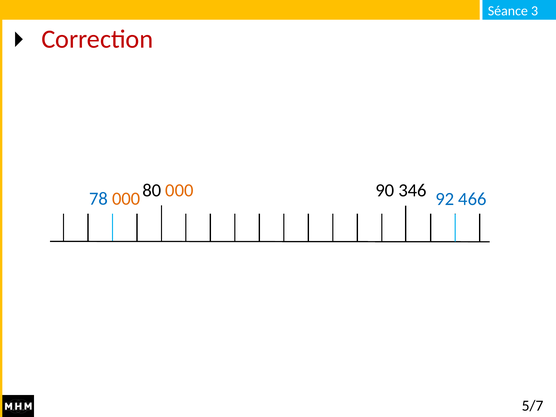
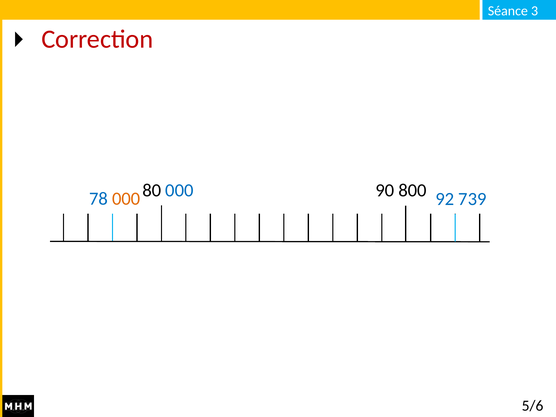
000 at (179, 190) colour: orange -> blue
346: 346 -> 800
466: 466 -> 739
5/7: 5/7 -> 5/6
